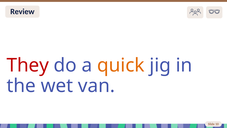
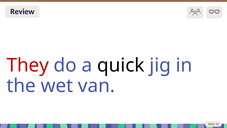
quick colour: orange -> black
